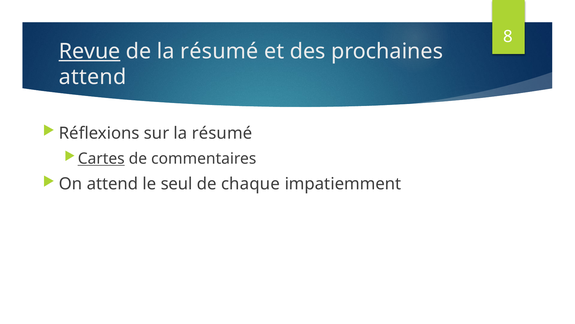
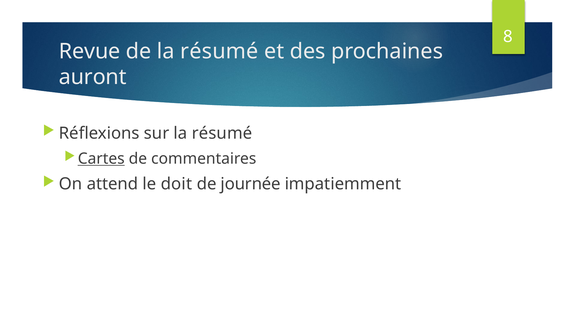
Revue underline: present -> none
attend at (93, 77): attend -> auront
seul: seul -> doit
chaque: chaque -> journée
